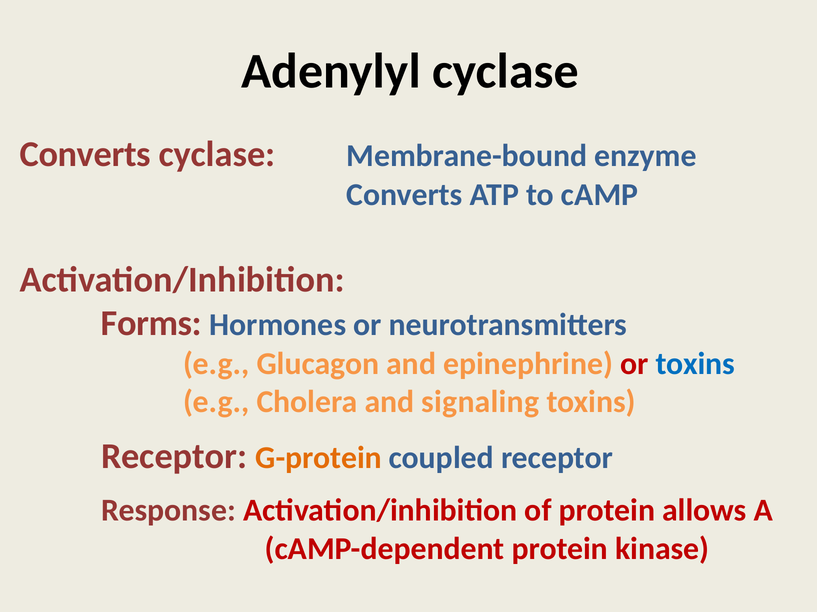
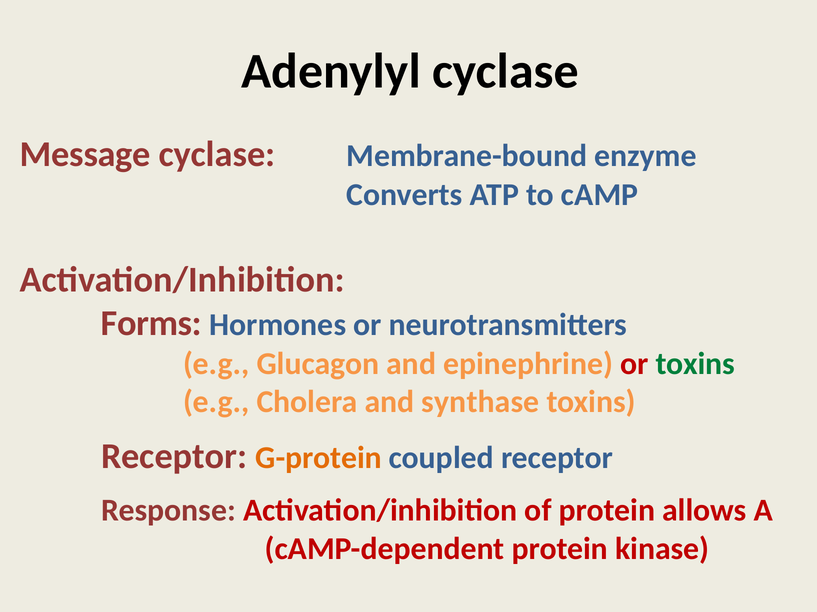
Converts at (85, 155): Converts -> Message
toxins at (695, 364) colour: blue -> green
signaling: signaling -> synthase
